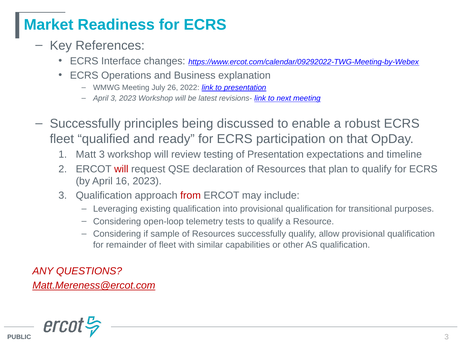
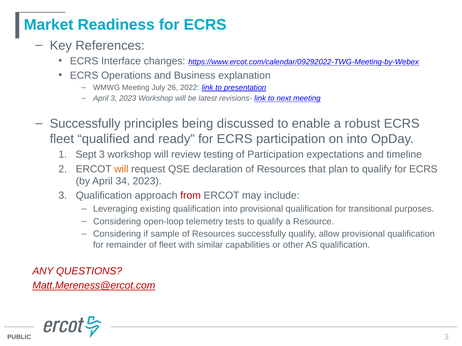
on that: that -> into
Matt: Matt -> Sept
of Presentation: Presentation -> Participation
will at (121, 169) colour: red -> orange
16: 16 -> 34
